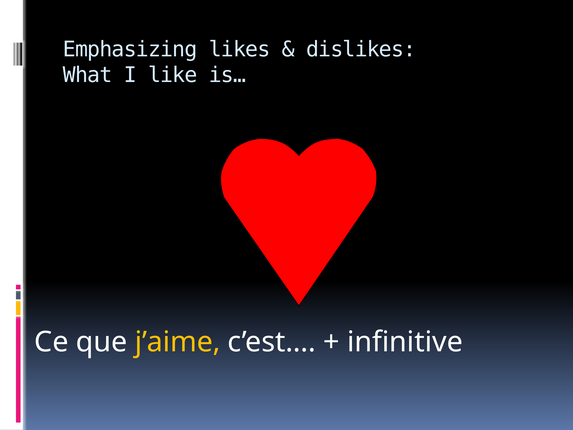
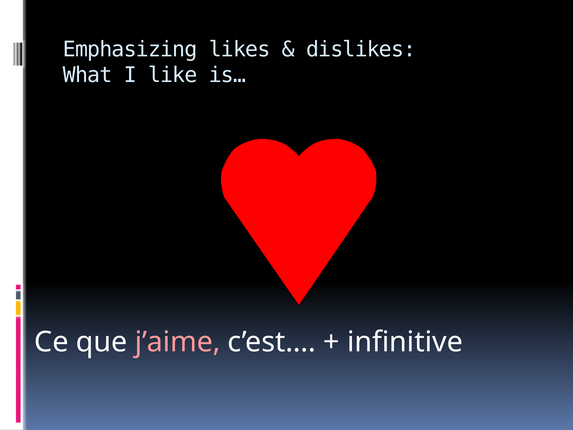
j’aime colour: yellow -> pink
